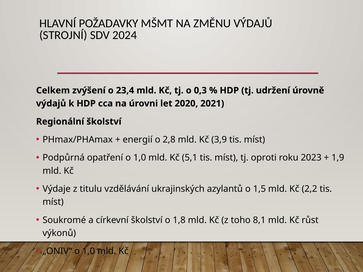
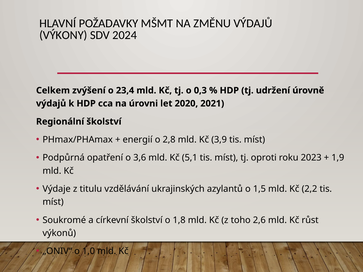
STROJNÍ: STROJNÍ -> VÝKONY
opatření o 1,0: 1,0 -> 3,6
8,1: 8,1 -> 2,6
